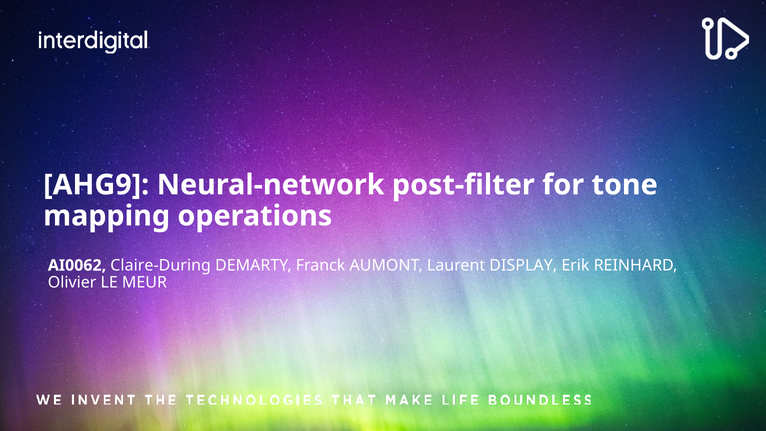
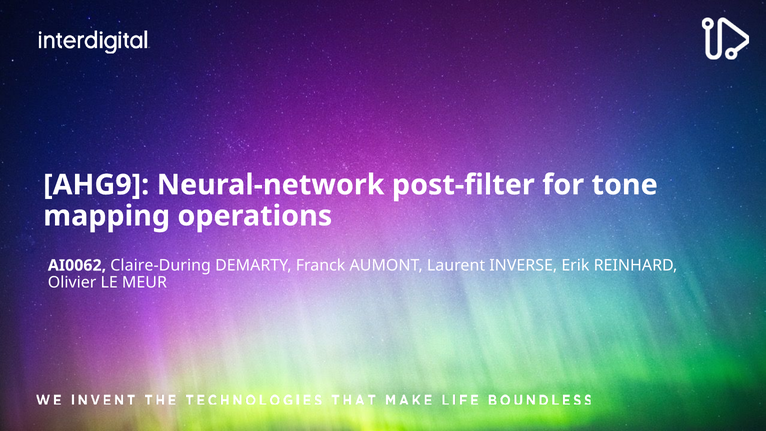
DISPLAY: DISPLAY -> INVERSE
